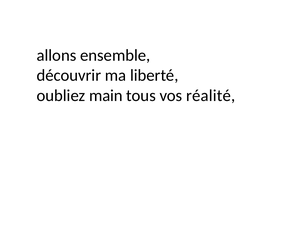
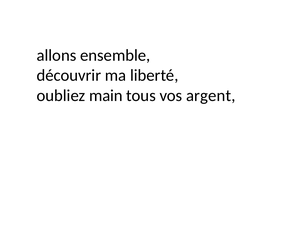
réalité: réalité -> argent
